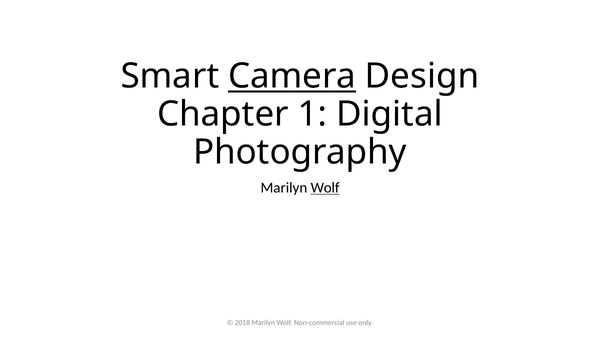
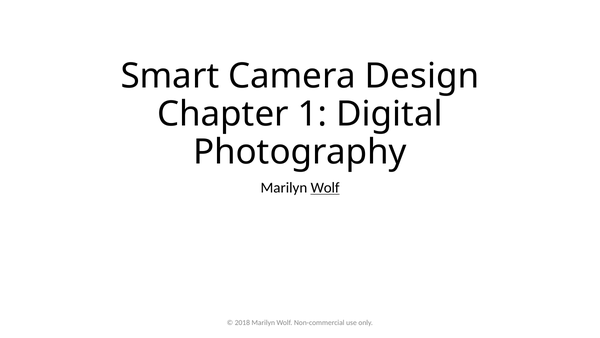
Camera underline: present -> none
